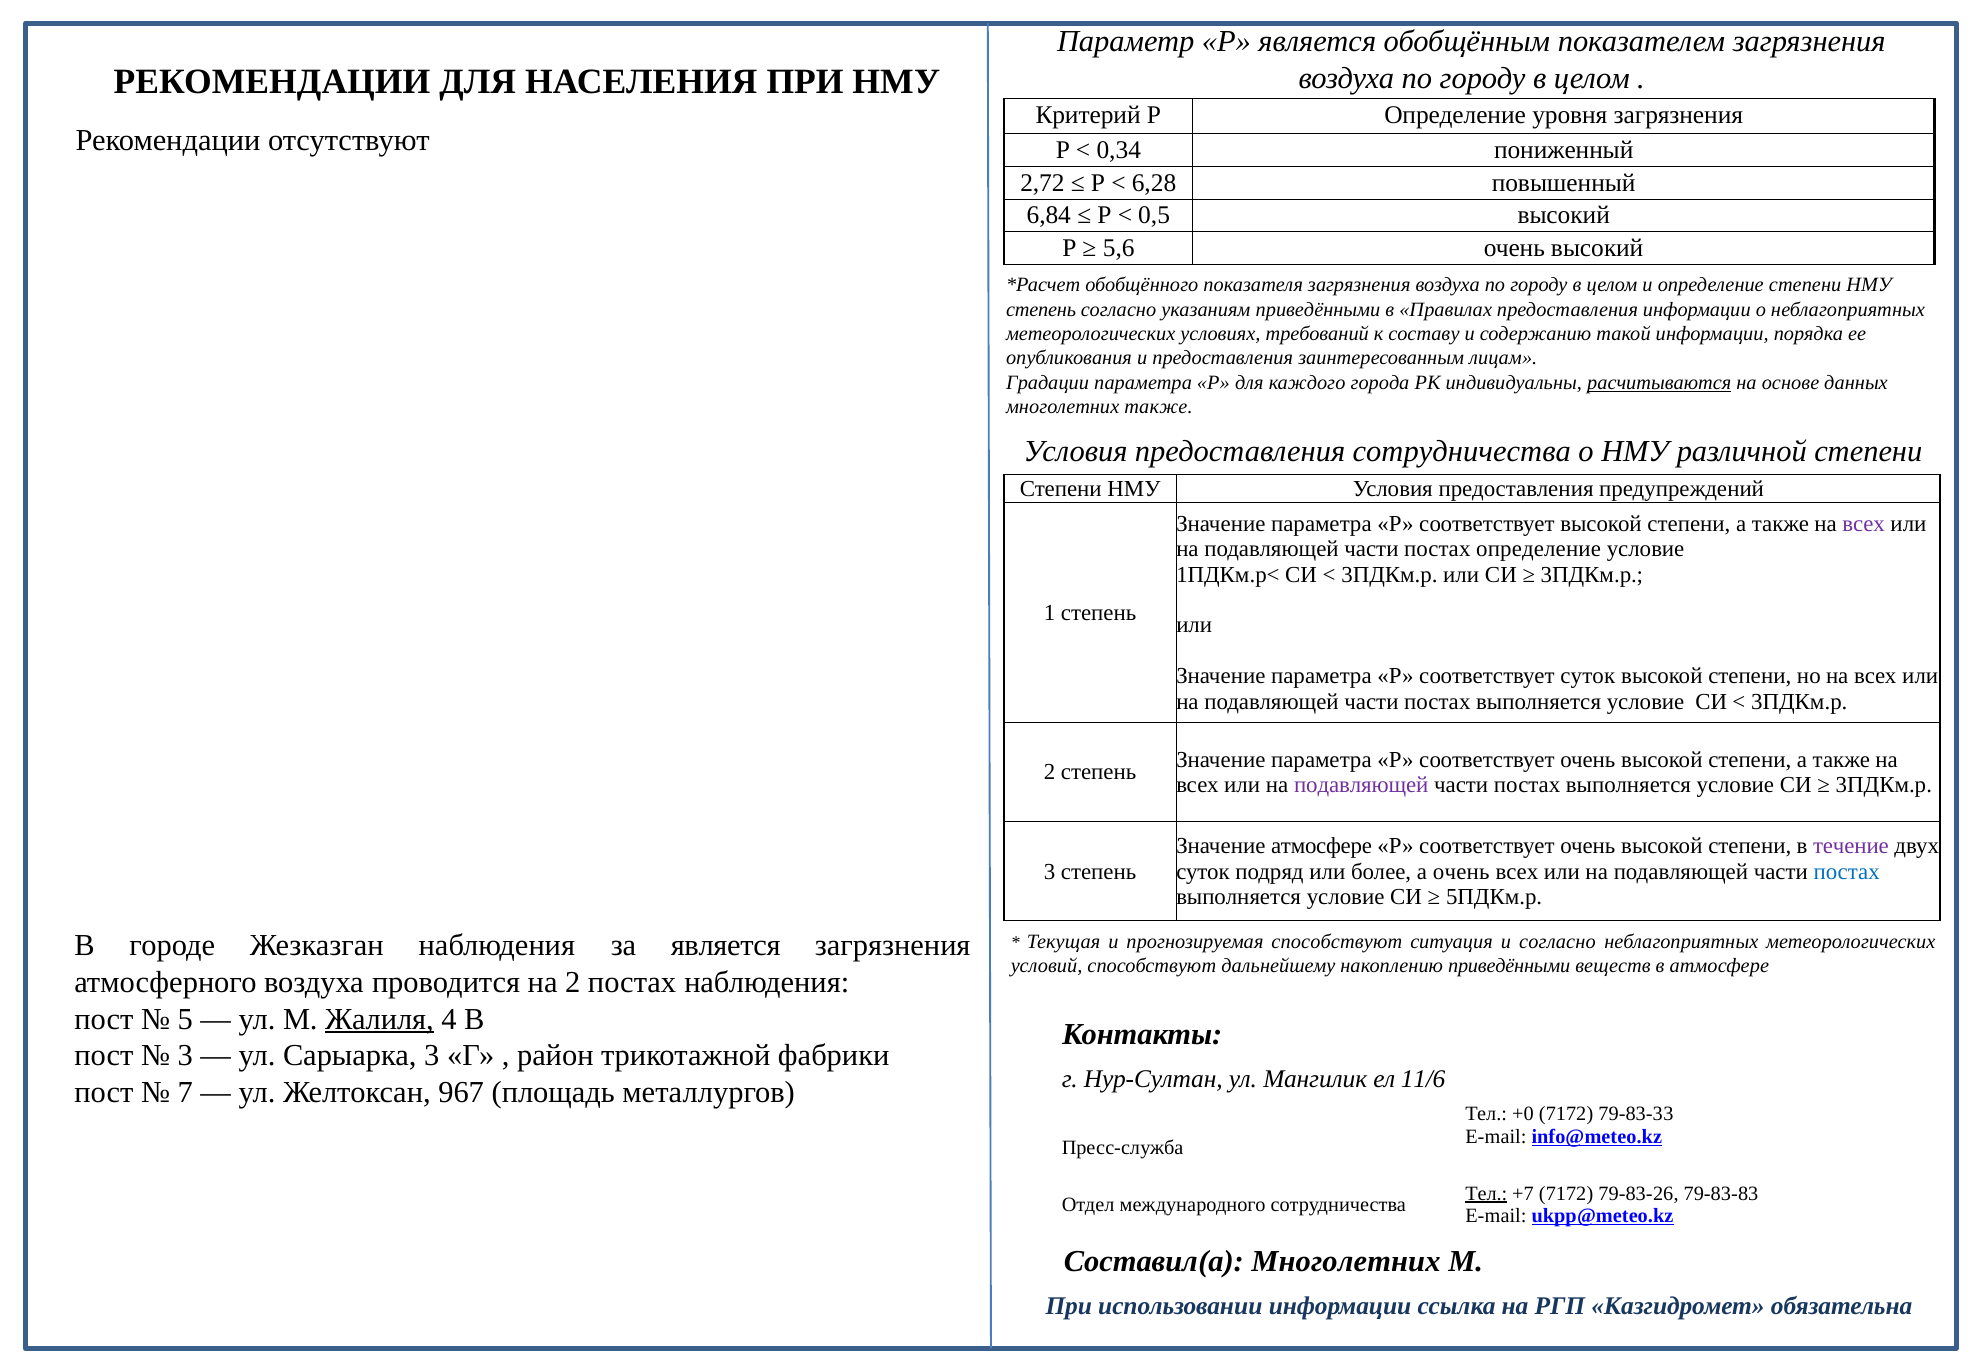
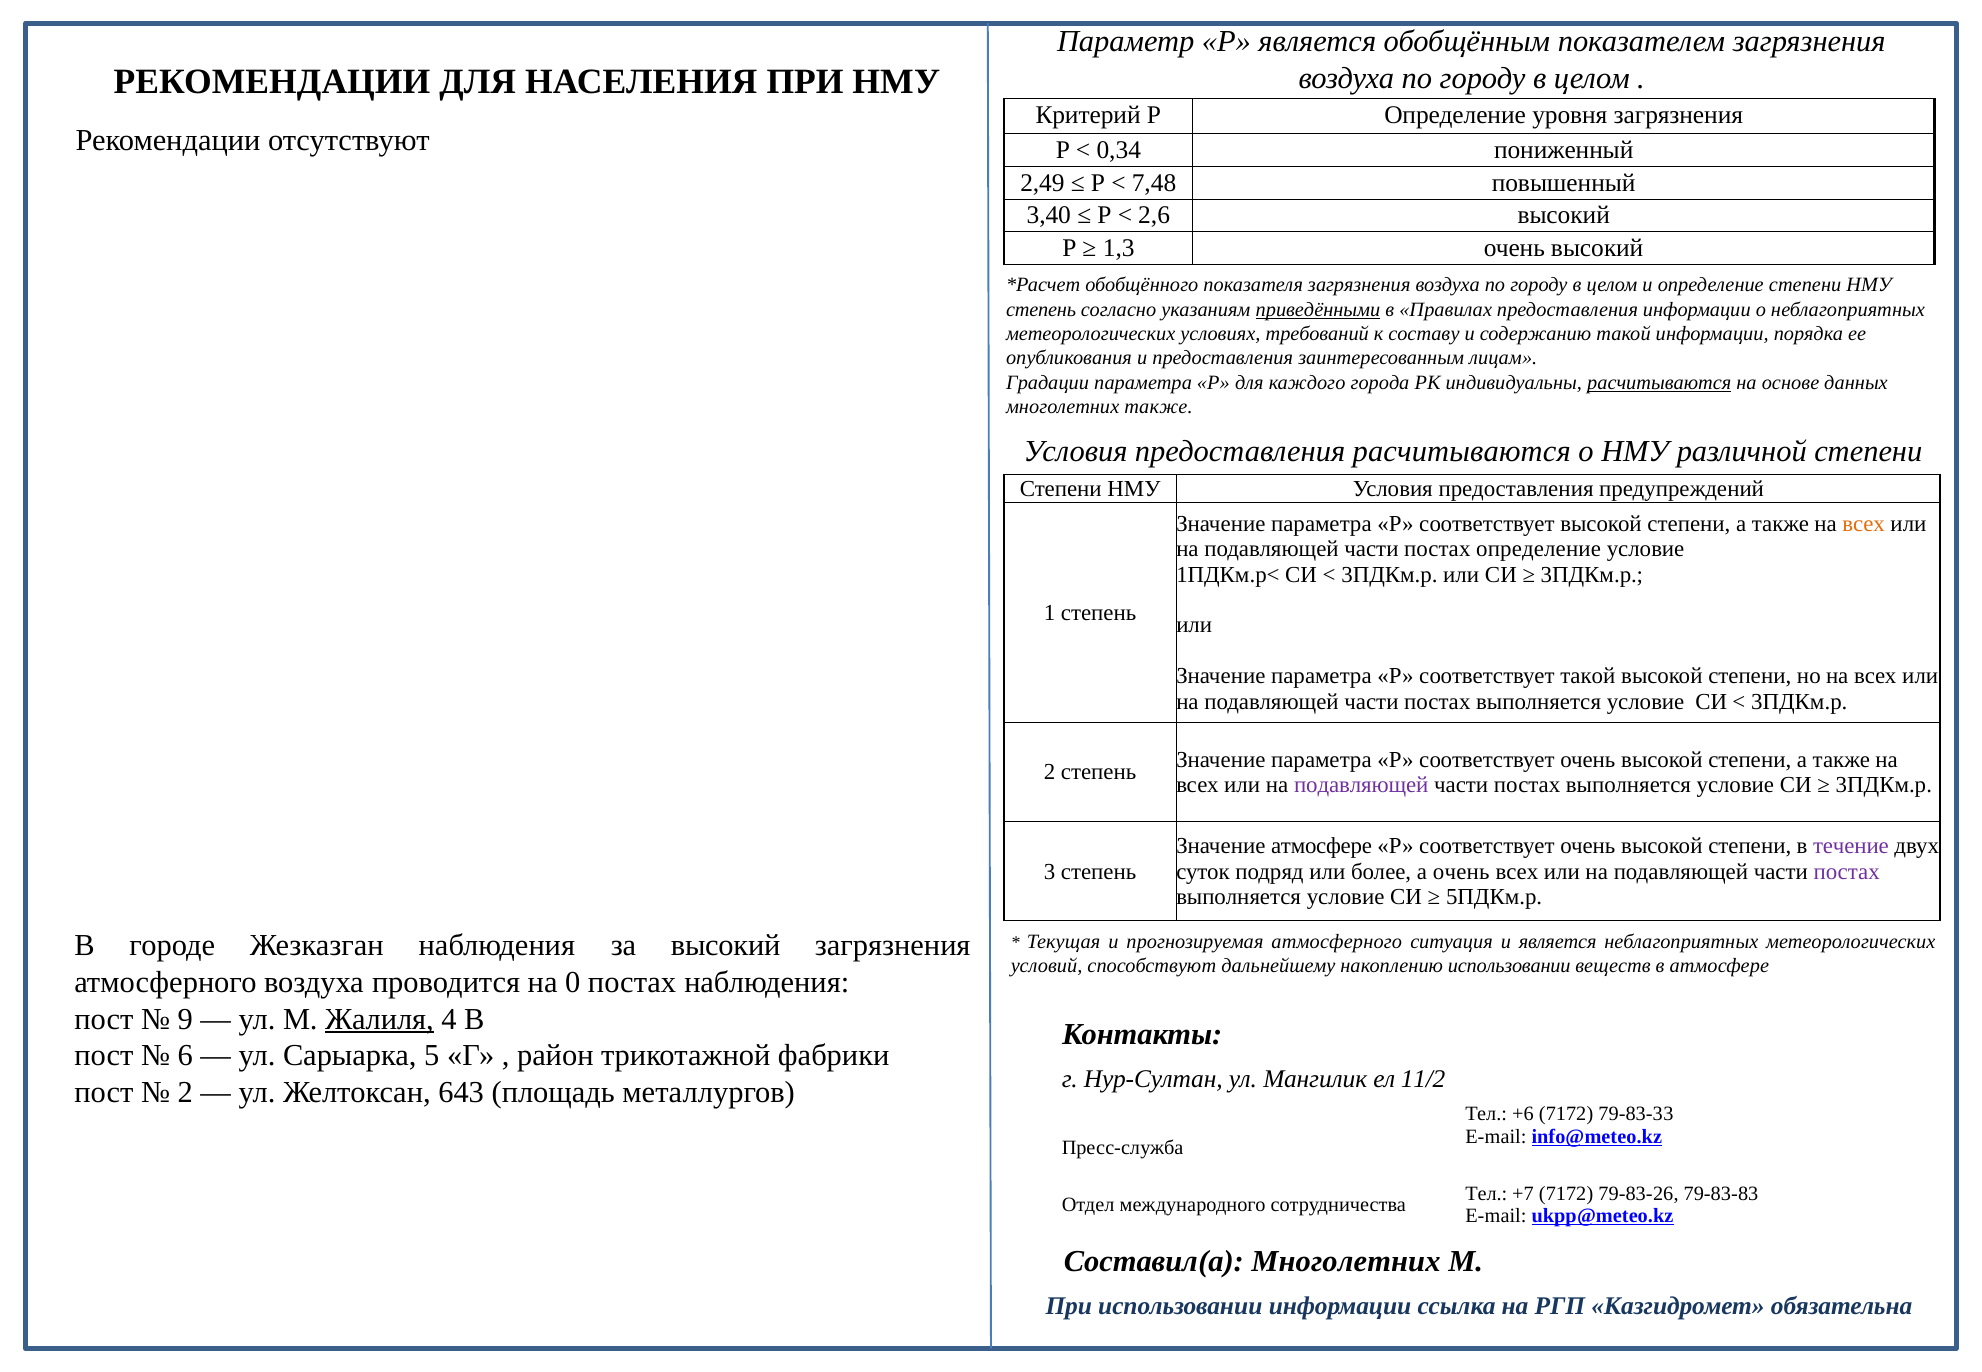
2,72: 2,72 -> 2,49
6,28: 6,28 -> 7,48
6,84: 6,84 -> 3,40
0,5: 0,5 -> 2,6
5,6: 5,6 -> 1,3
приведёнными at (1318, 310) underline: none -> present
предоставления сотрудничества: сотрудничества -> расчитываются
всех at (1864, 524) colour: purple -> orange
соответствует суток: суток -> такой
постах at (1847, 872) colour: blue -> purple
за является: является -> высокий
прогнозируемая способствуют: способствуют -> атмосферного
и согласно: согласно -> является
накоплению приведёнными: приведёнными -> использовании
на 2: 2 -> 0
5: 5 -> 9
3 at (185, 1056): 3 -> 6
Сарыарка 3: 3 -> 5
11/6: 11/6 -> 11/2
7 at (185, 1092): 7 -> 2
967: 967 -> 643
+0: +0 -> +6
Тел at (1486, 1193) underline: present -> none
